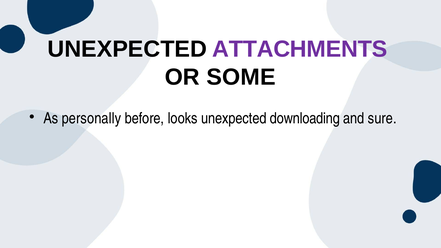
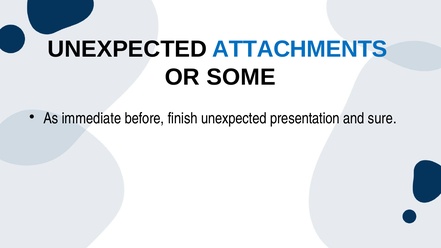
ATTACHMENTS colour: purple -> blue
personally: personally -> immediate
looks: looks -> finish
downloading: downloading -> presentation
